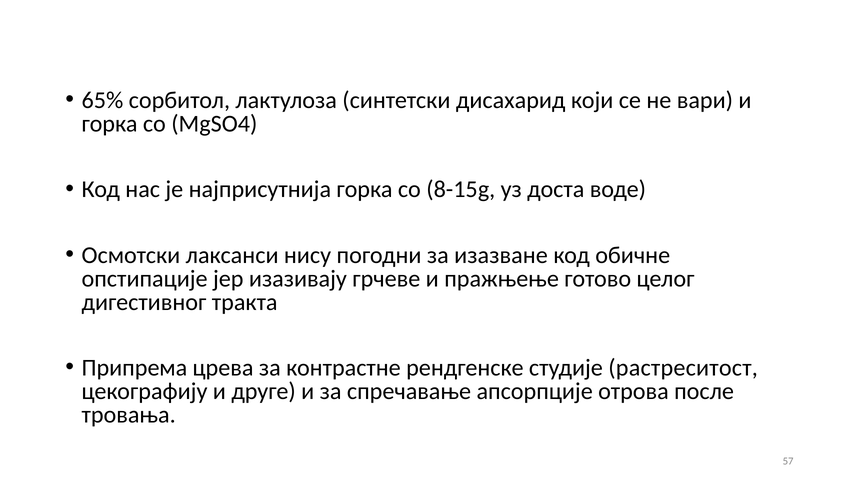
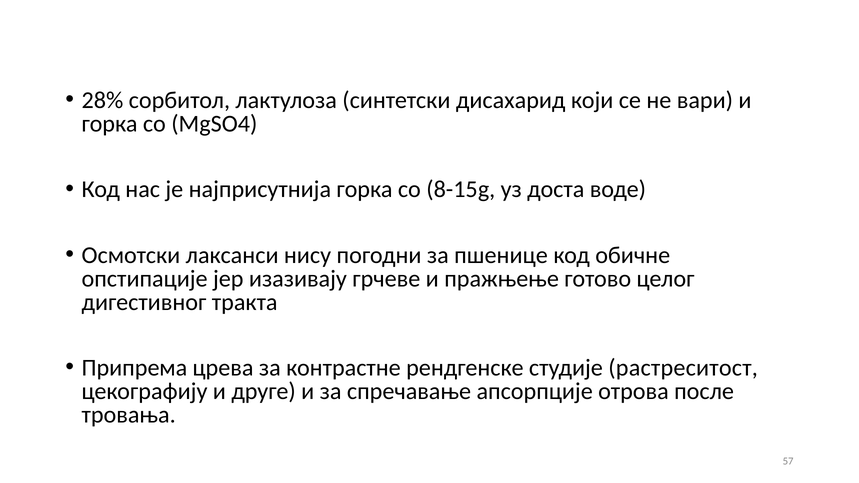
65%: 65% -> 28%
изазване: изазване -> пшенице
